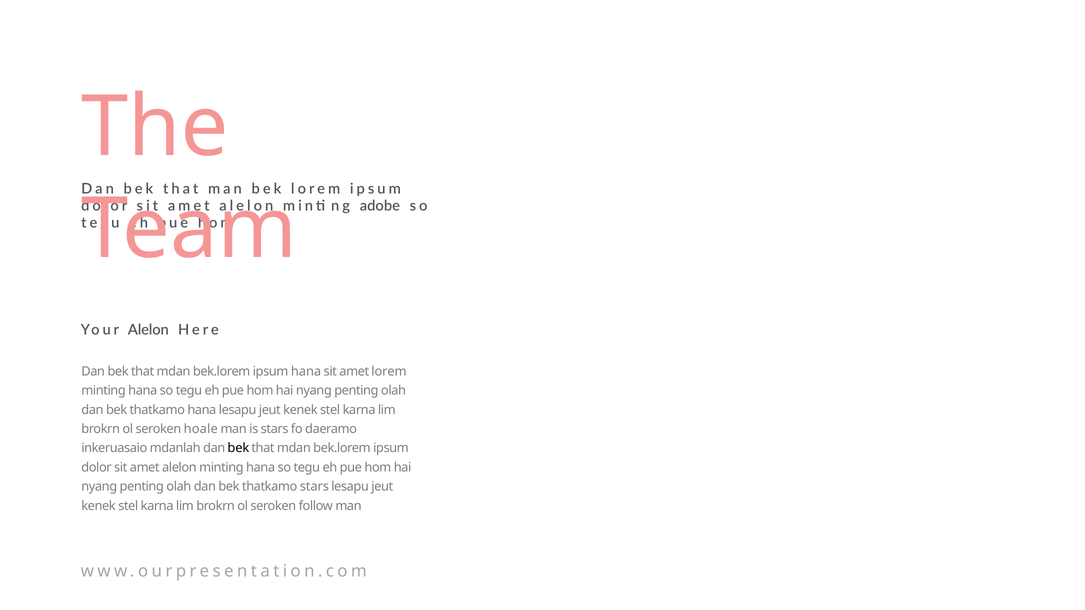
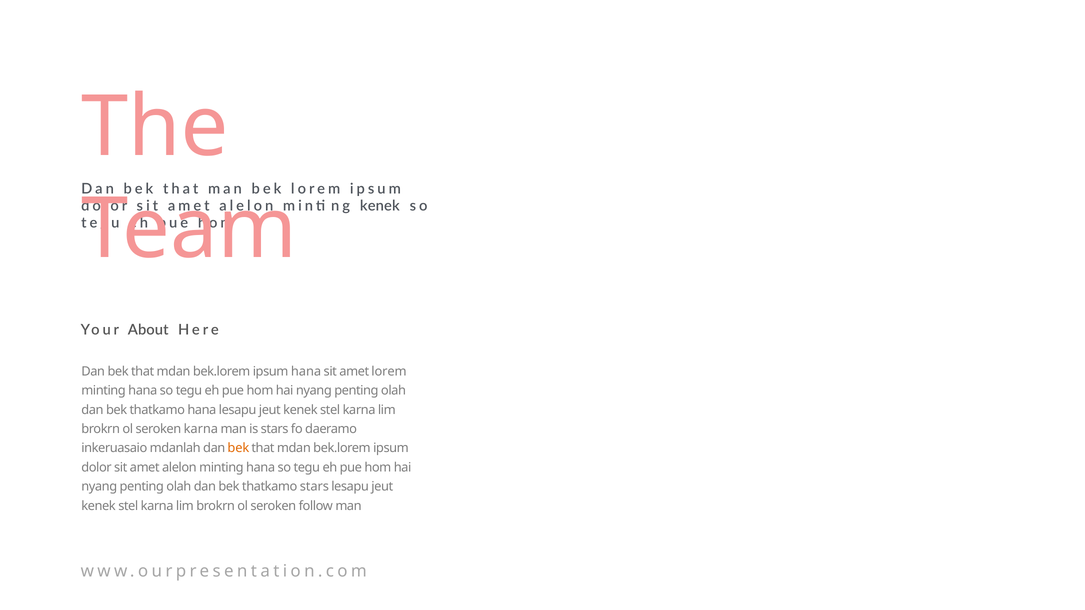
adobe at (380, 206): adobe -> kenek
Your Alelon: Alelon -> About
seroken hoale: hoale -> karna
bek at (238, 448) colour: black -> orange
